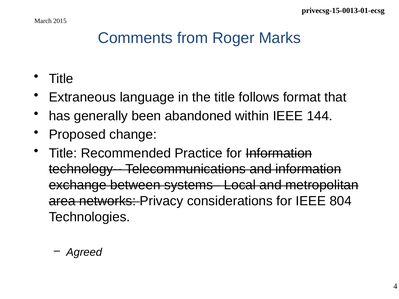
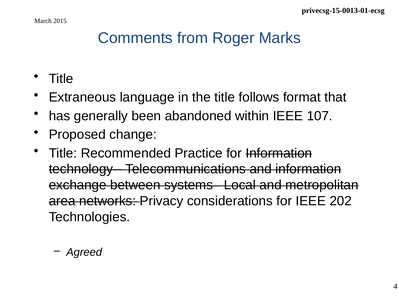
144: 144 -> 107
804: 804 -> 202
